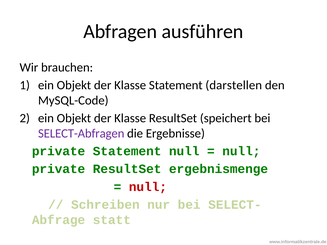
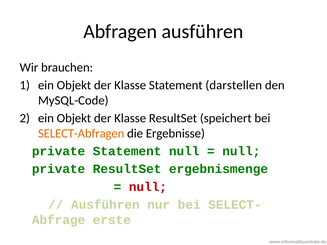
SELECT-Abfragen colour: purple -> orange
Schreiben at (105, 205): Schreiben -> Ausführen
statt: statt -> erste
